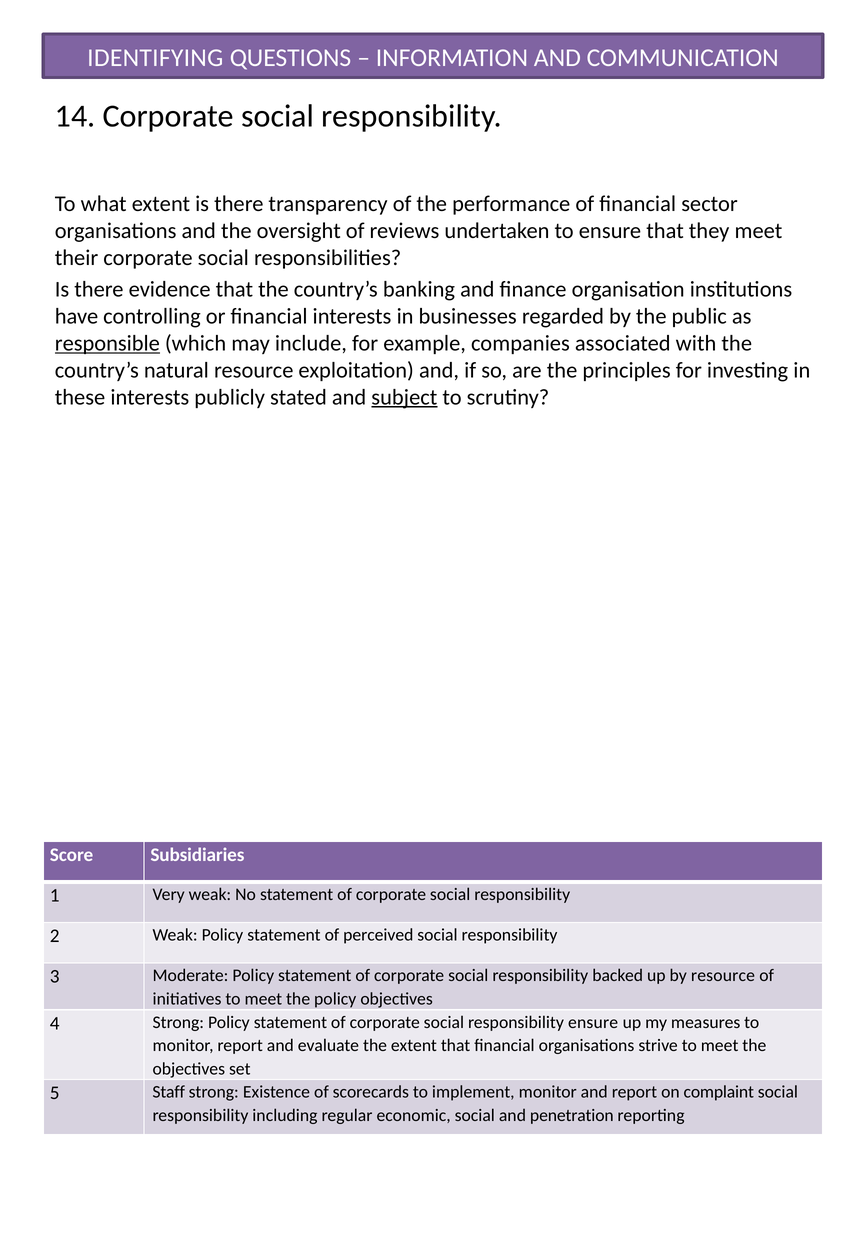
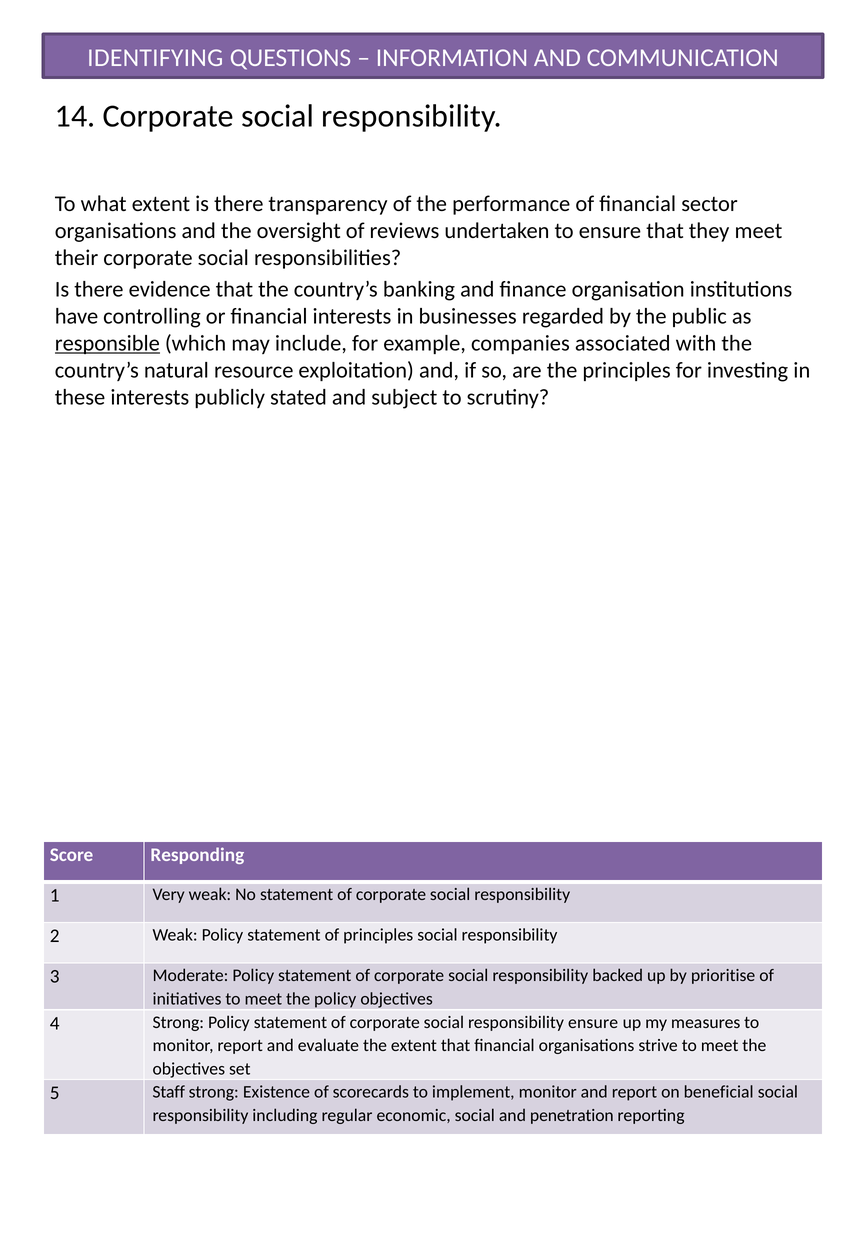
subject underline: present -> none
Subsidiaries: Subsidiaries -> Responding
of perceived: perceived -> principles
by resource: resource -> prioritise
complaint: complaint -> beneficial
